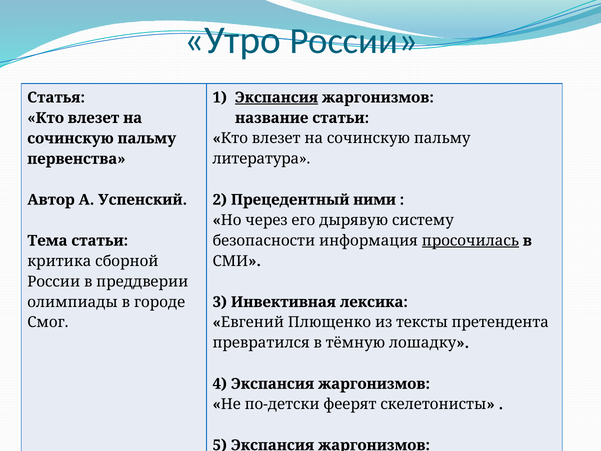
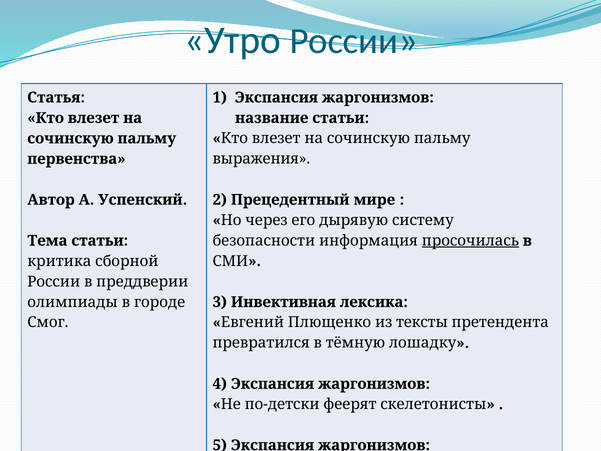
Экспансия at (276, 97) underline: present -> none
литература: литература -> выражения
ними: ними -> мире
